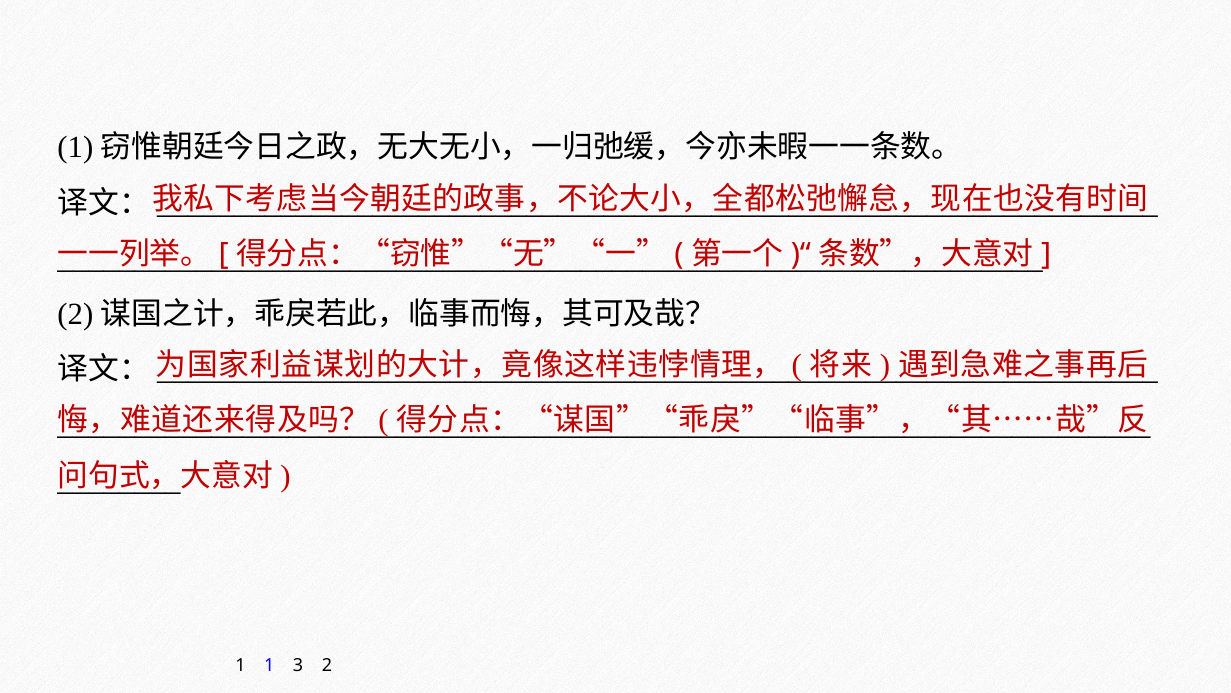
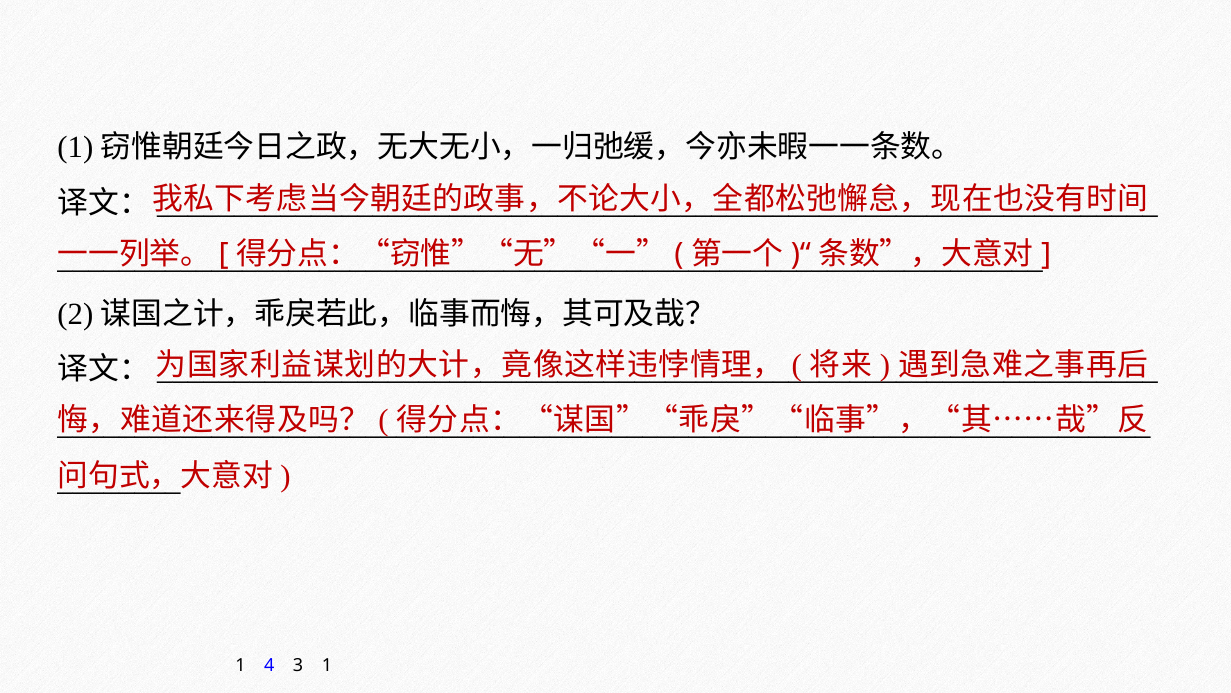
1 1: 1 -> 4
3 2: 2 -> 1
